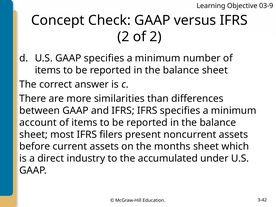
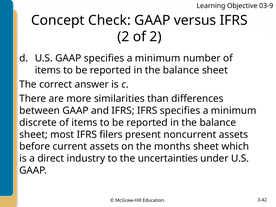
account: account -> discrete
accumulated: accumulated -> uncertainties
